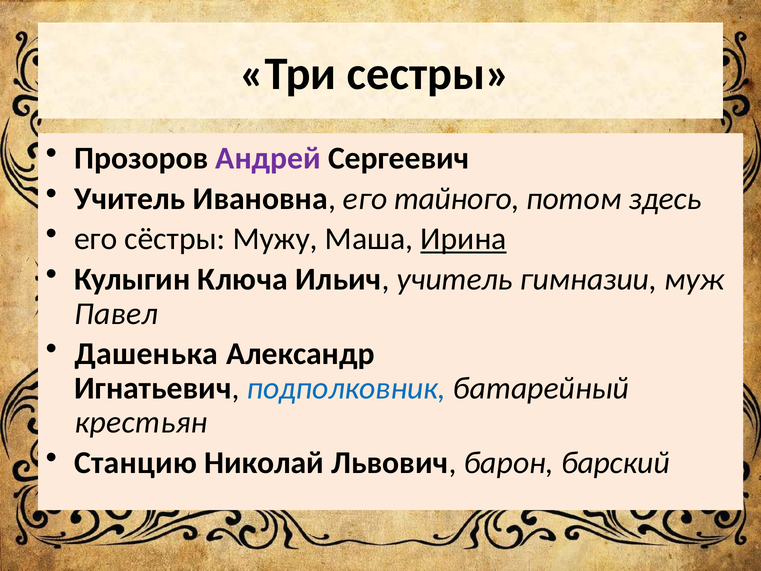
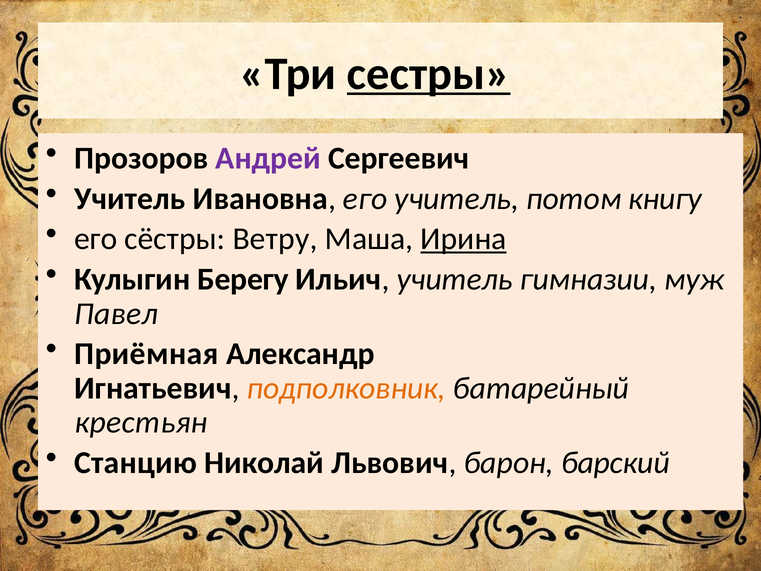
сестры underline: none -> present
его тайного: тайного -> учитель
здесь: здесь -> книгу
Мужу: Мужу -> Ветру
Ключа: Ключа -> Берегу
Дашенька: Дашенька -> Приёмная
подполковник colour: blue -> orange
